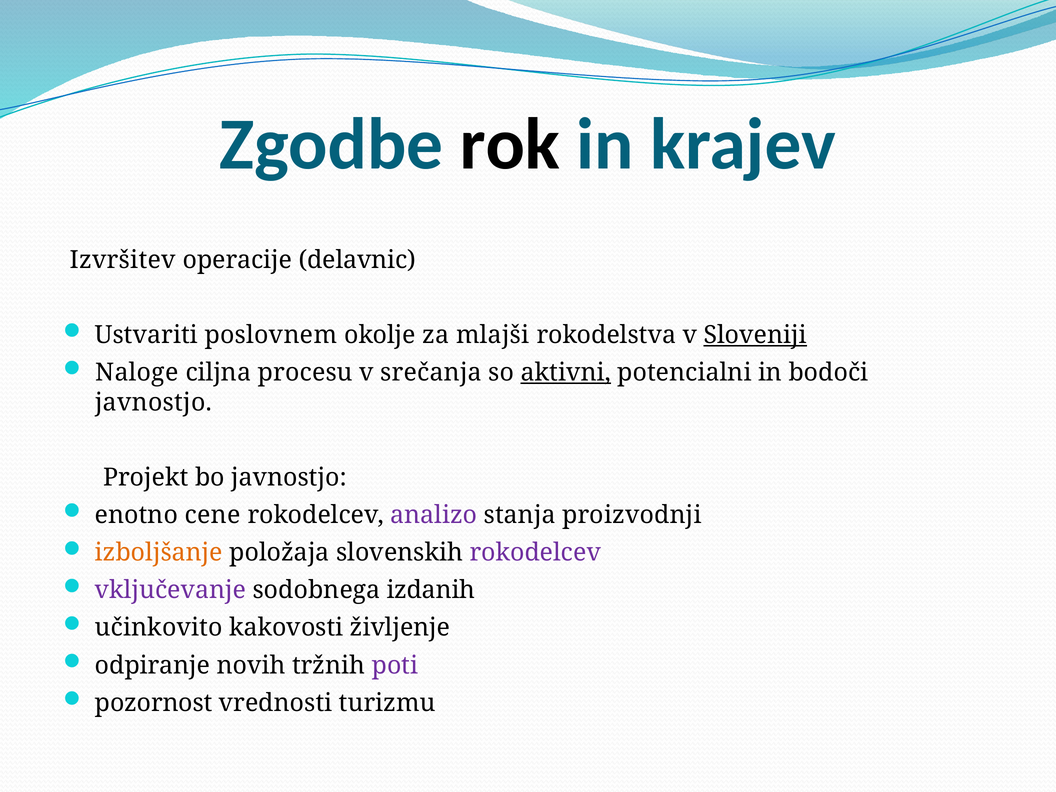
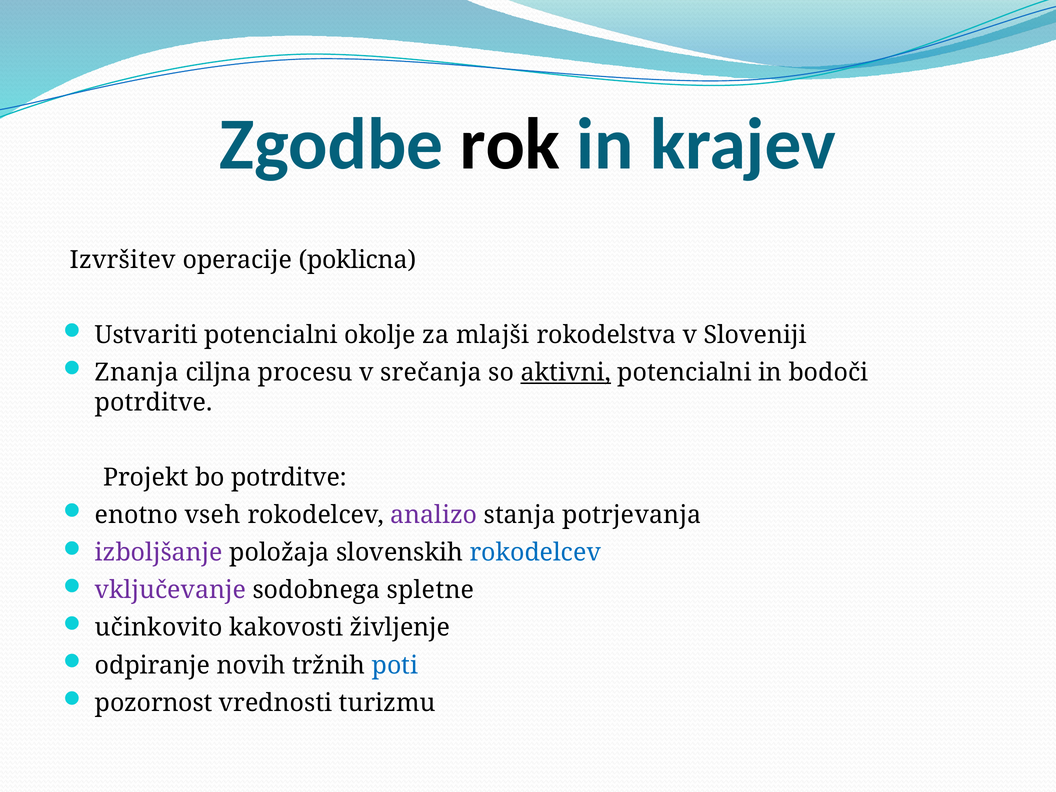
delavnic: delavnic -> poklicna
Ustvariti poslovnem: poslovnem -> potencialni
Sloveniji underline: present -> none
Naloge: Naloge -> Znanja
javnostjo at (154, 402): javnostjo -> potrditve
bo javnostjo: javnostjo -> potrditve
cene: cene -> vseh
proizvodnji: proizvodnji -> potrjevanja
izboljšanje colour: orange -> purple
rokodelcev at (535, 553) colour: purple -> blue
izdanih: izdanih -> spletne
poti colour: purple -> blue
